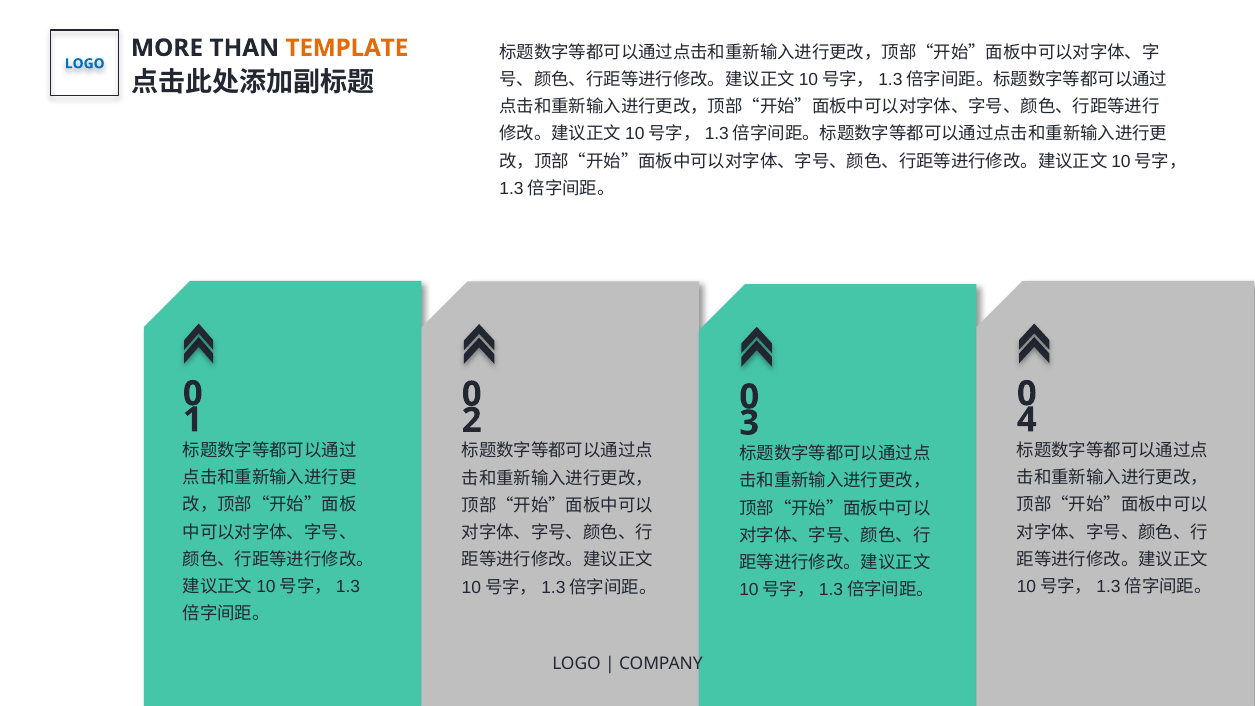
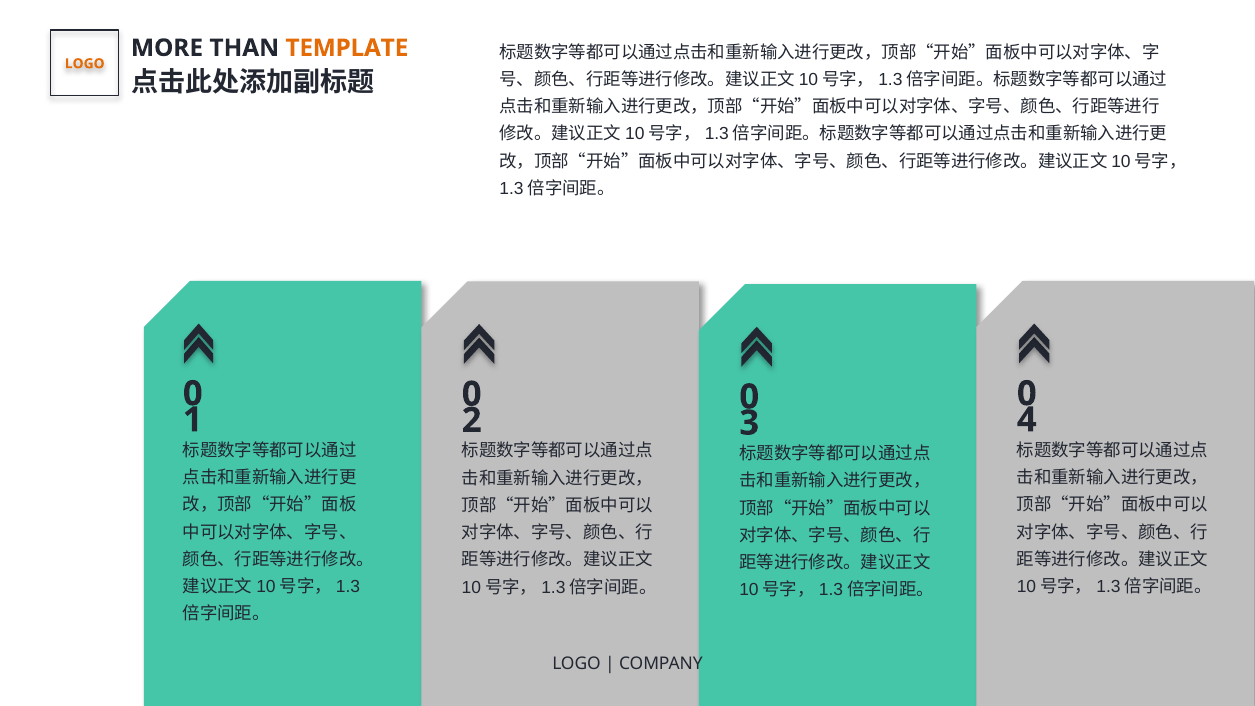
LOGO at (85, 64) colour: blue -> orange
